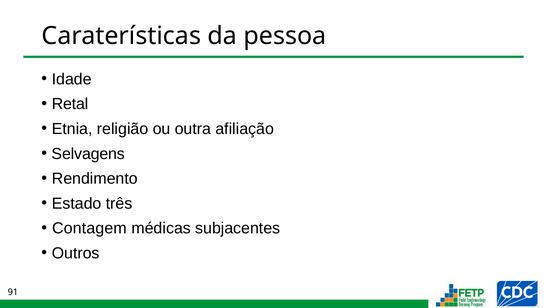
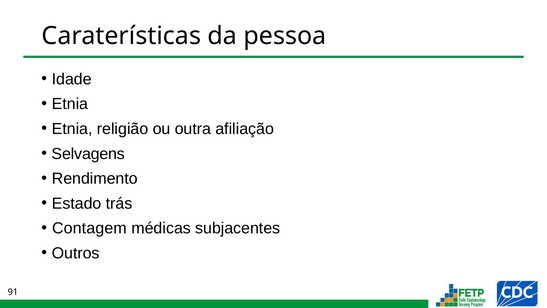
Retal at (70, 104): Retal -> Etnia
três: três -> trás
